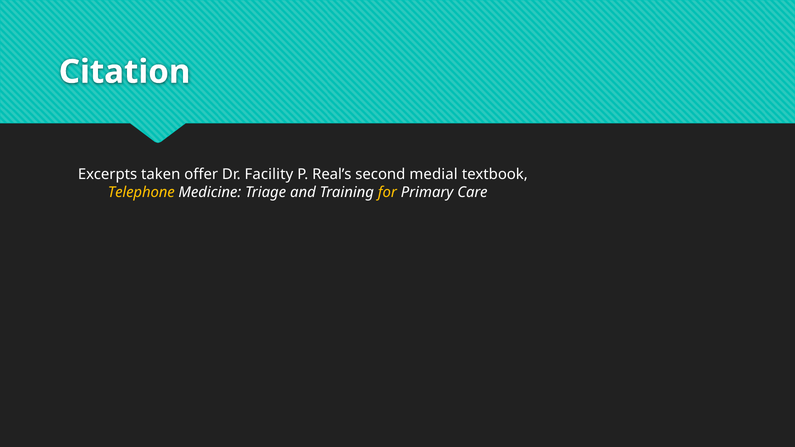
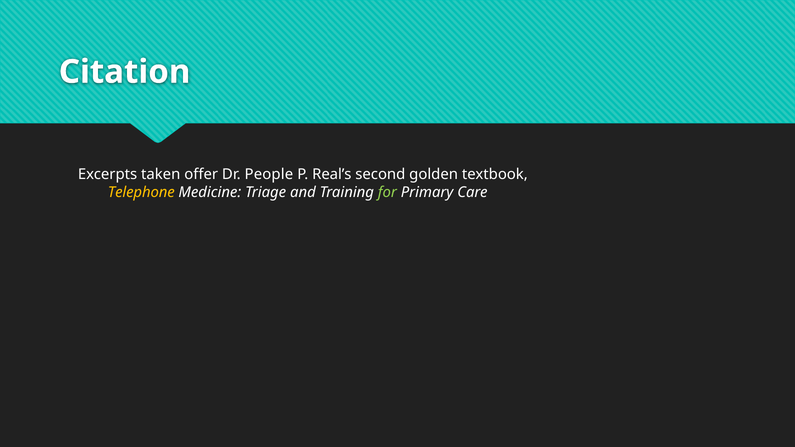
Facility: Facility -> People
medial: medial -> golden
for colour: yellow -> light green
